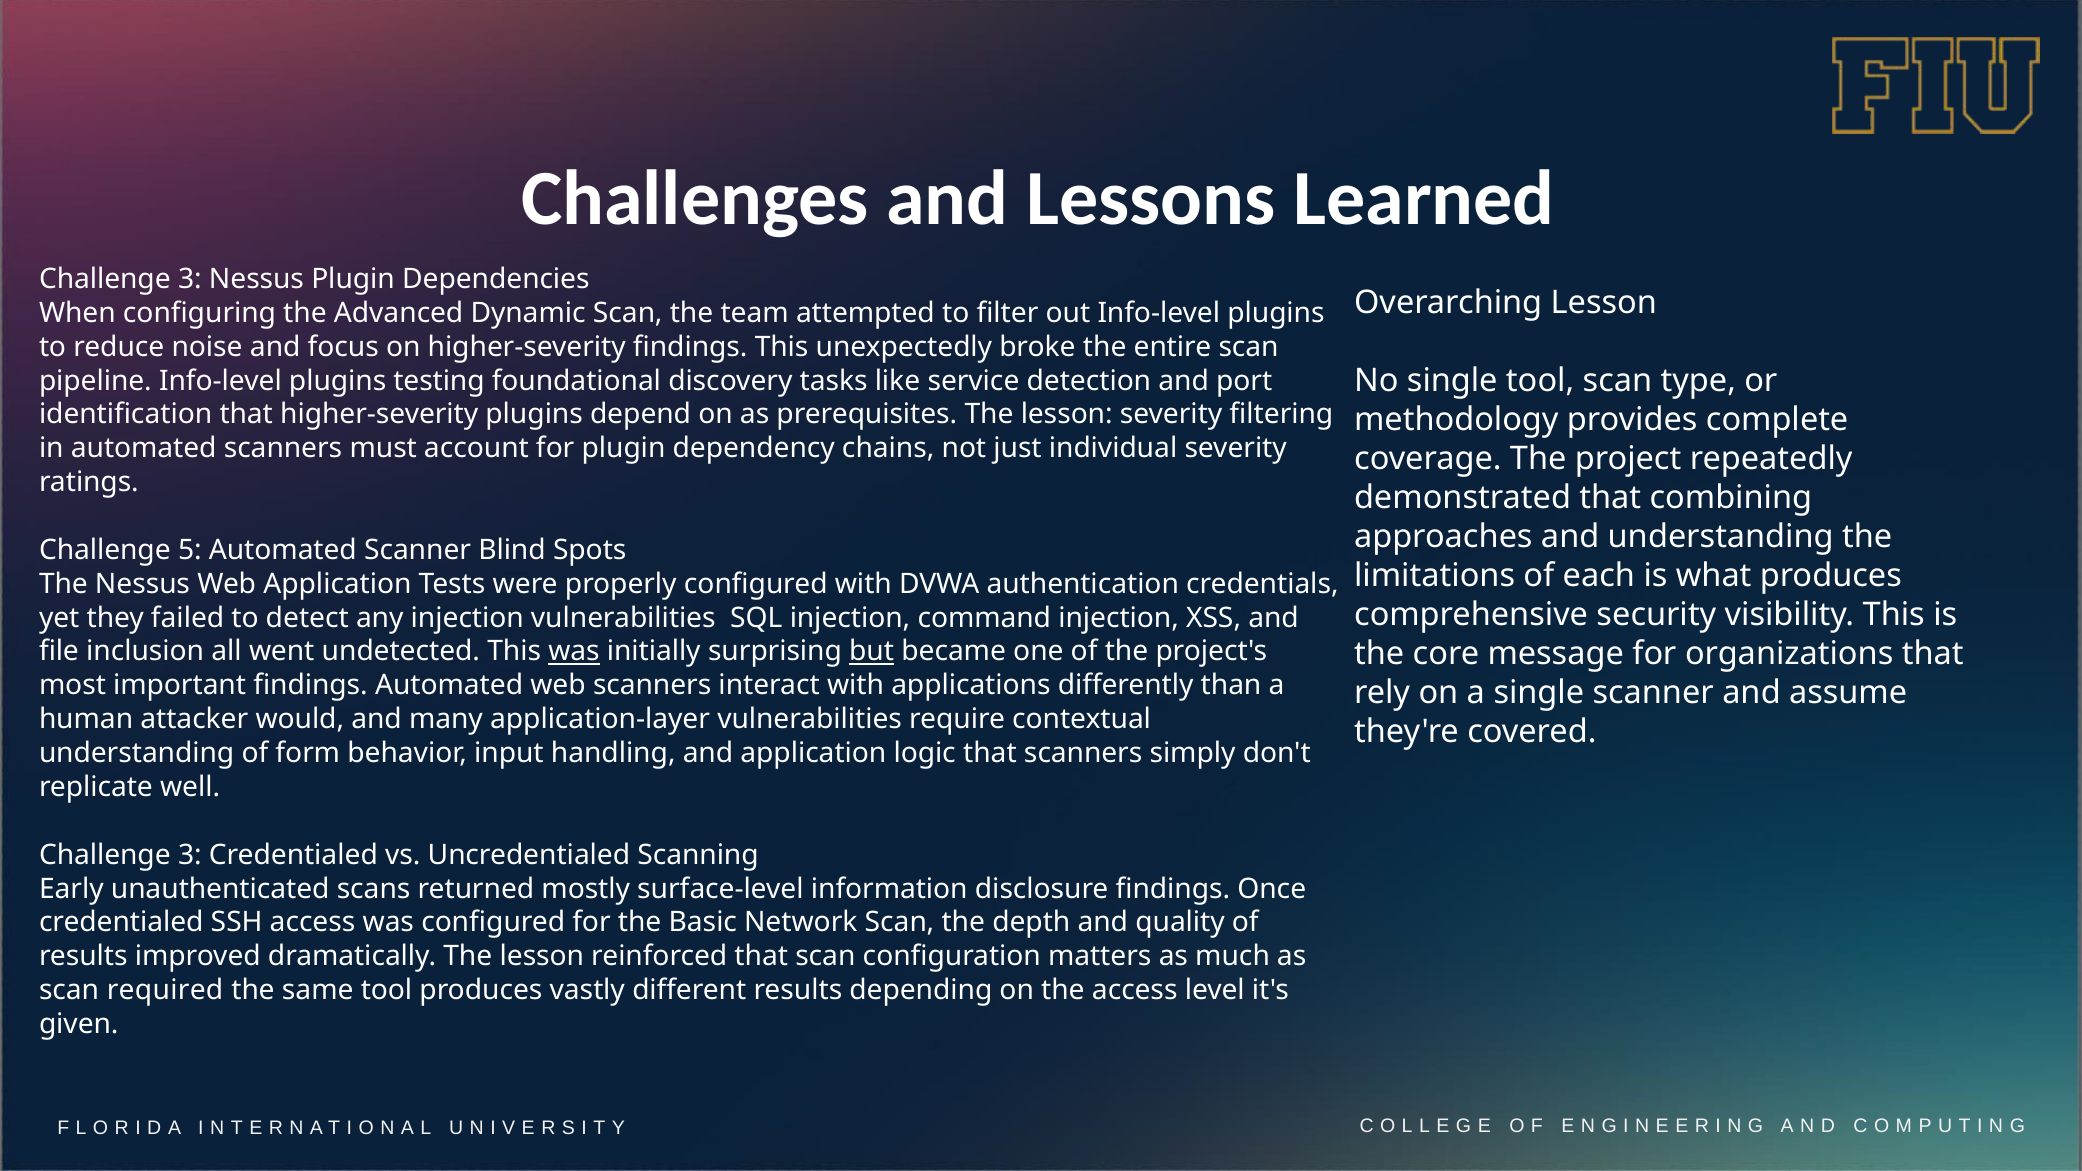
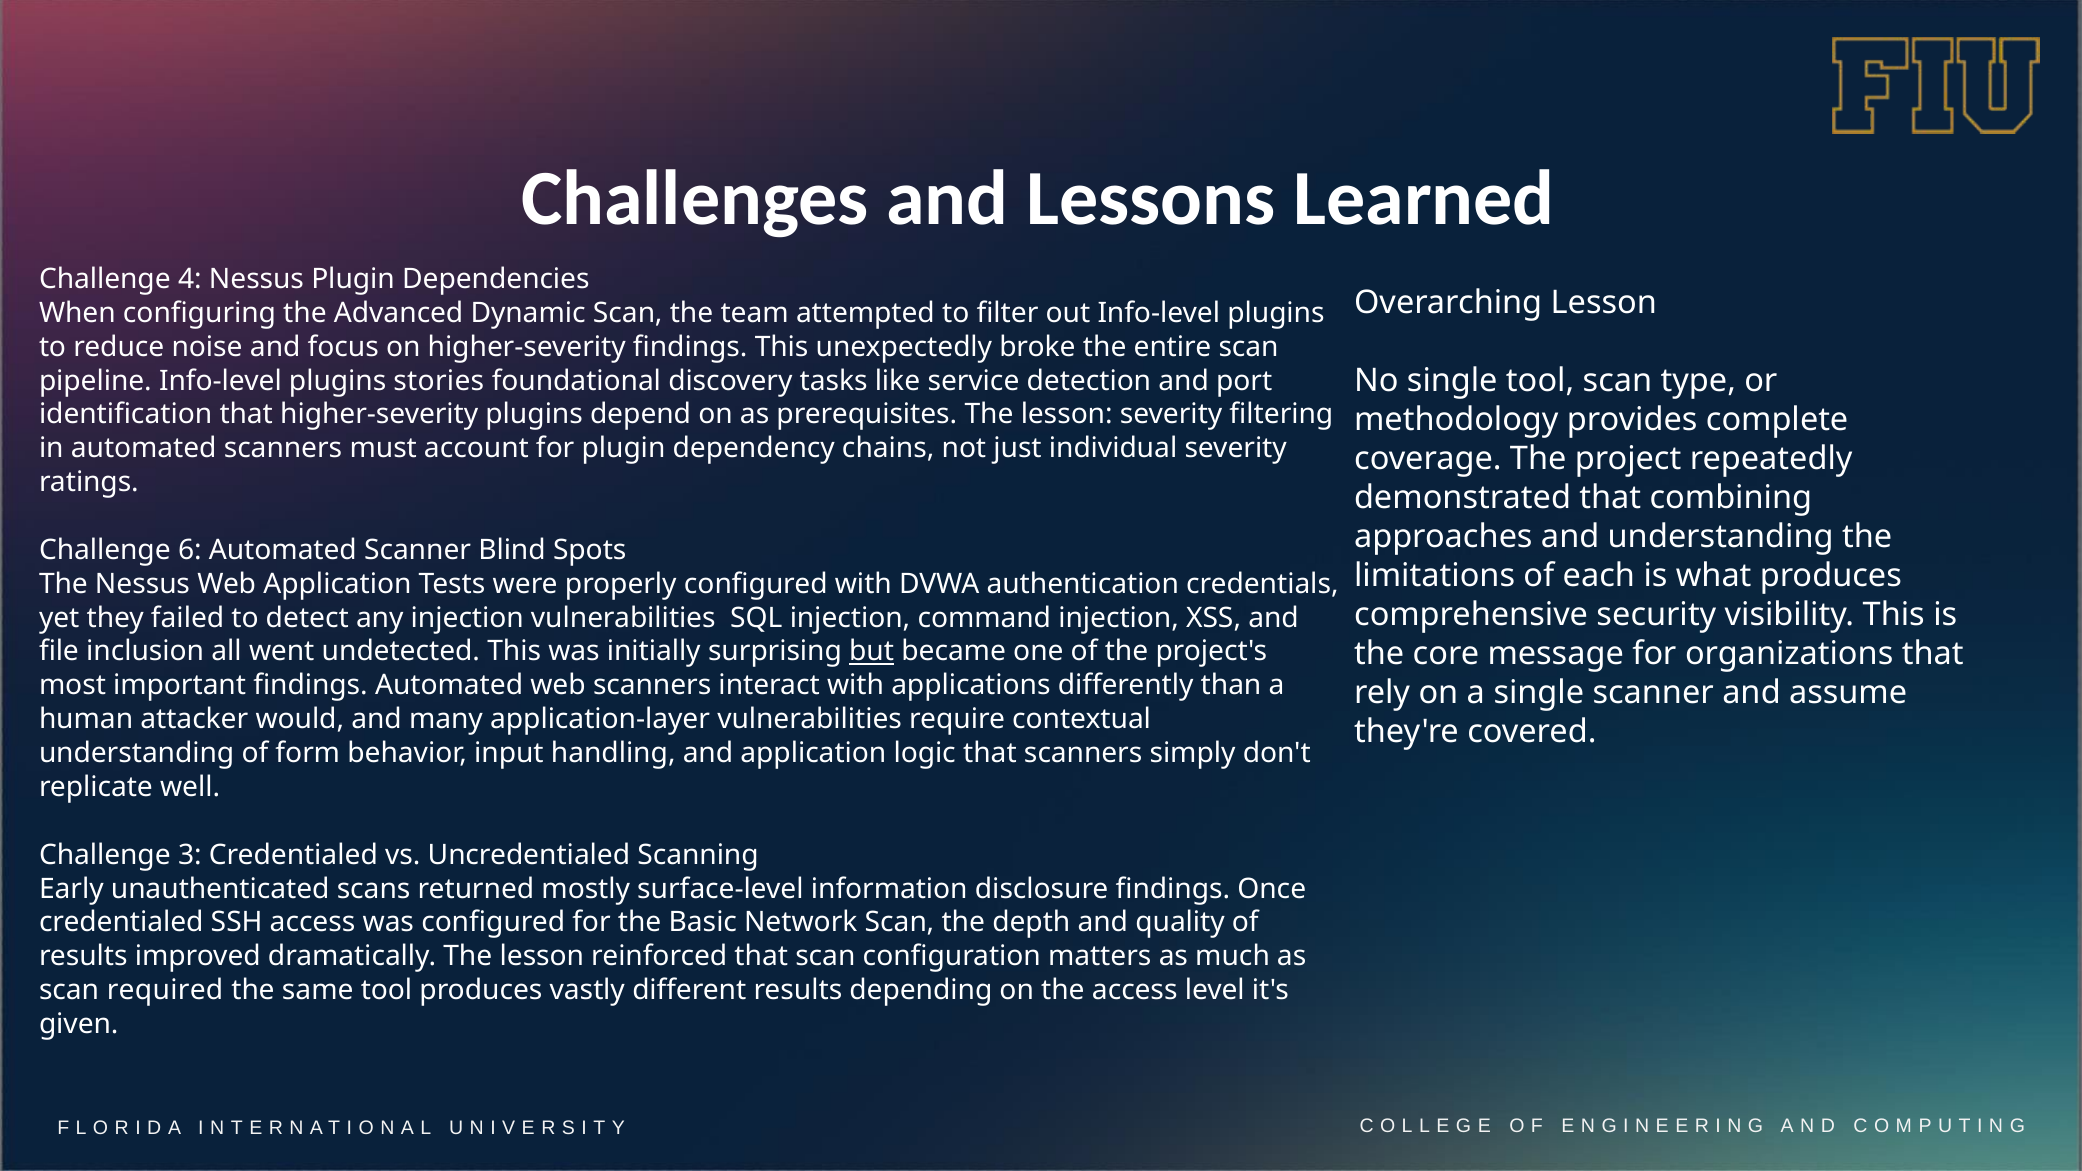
3 at (190, 279): 3 -> 4
testing: testing -> stories
5: 5 -> 6
was at (574, 652) underline: present -> none
